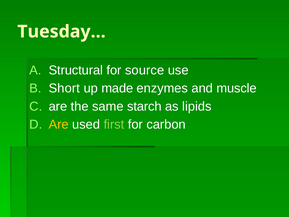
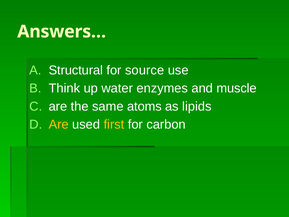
Tuesday…: Tuesday… -> Answers…
Short: Short -> Think
made: made -> water
starch: starch -> atoms
first colour: light green -> yellow
